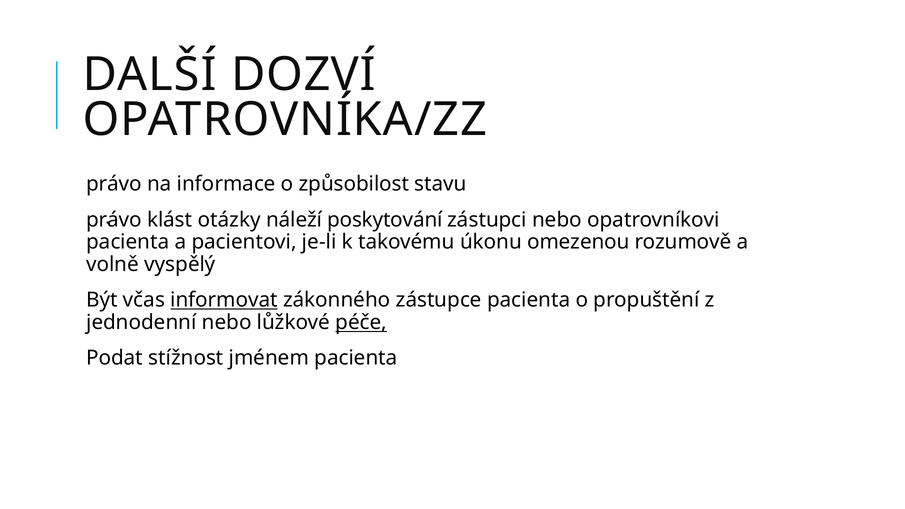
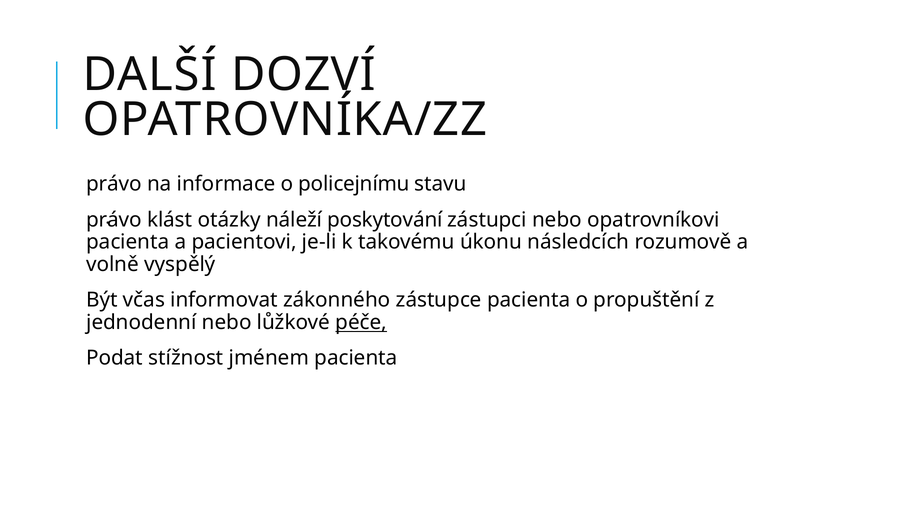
způsobilost: způsobilost -> policejnímu
omezenou: omezenou -> následcích
informovat underline: present -> none
